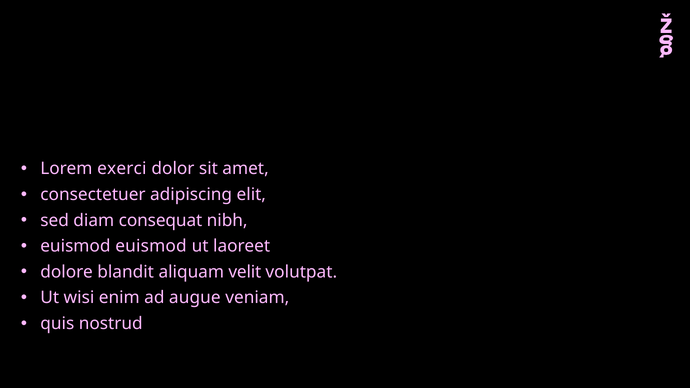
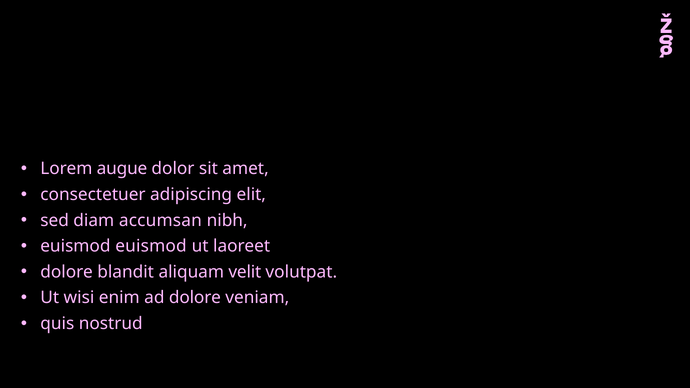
exerci: exerci -> augue
consequat: consequat -> accumsan
ad augue: augue -> dolore
